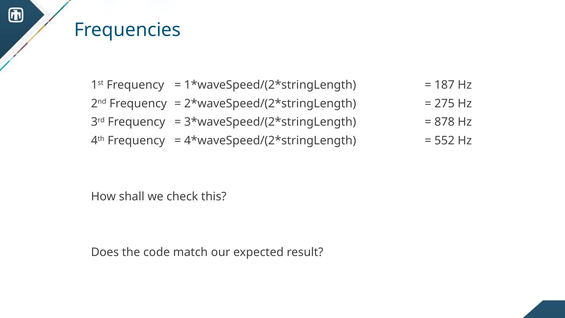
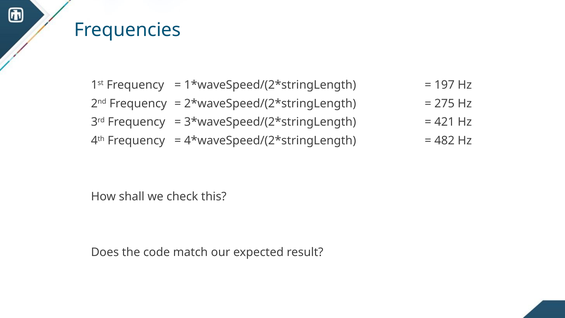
187: 187 -> 197
878: 878 -> 421
552: 552 -> 482
